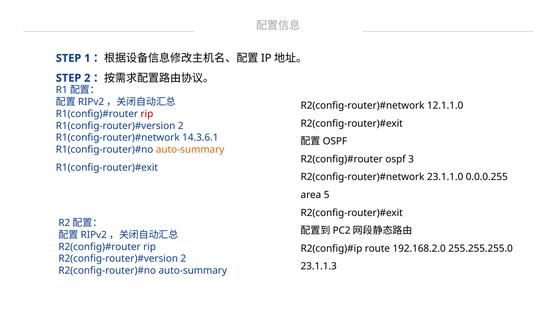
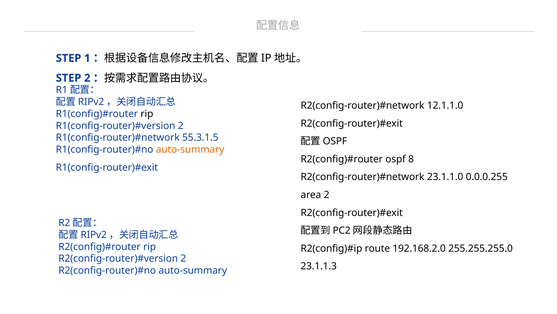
rip at (147, 114) colour: red -> black
14.3.6.1: 14.3.6.1 -> 55.3.1.5
3: 3 -> 8
area 5: 5 -> 2
